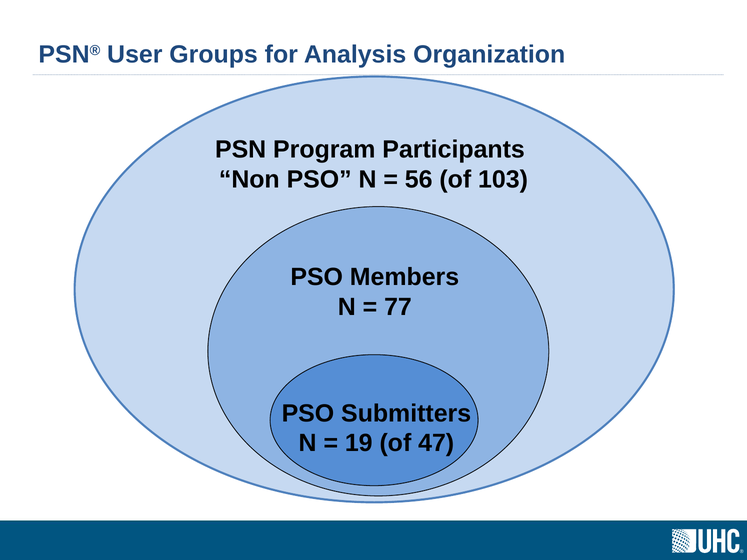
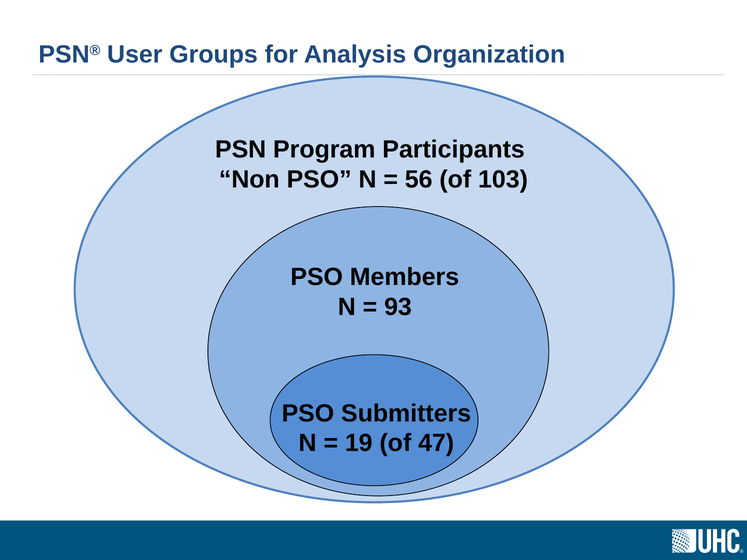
77: 77 -> 93
